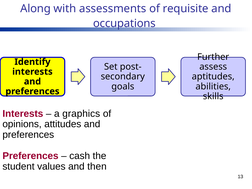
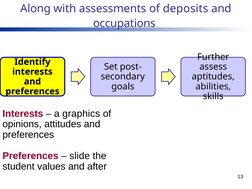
requisite: requisite -> deposits
cash: cash -> slide
then: then -> after
